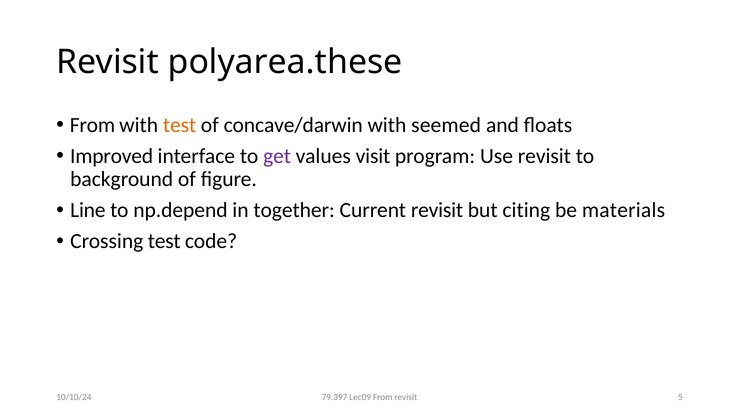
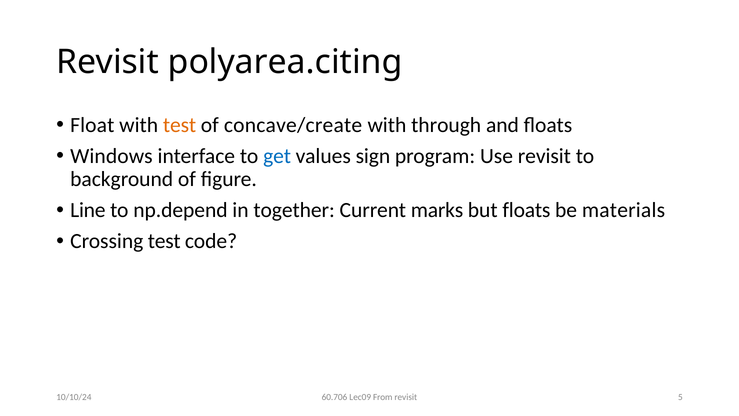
polyarea.these: polyarea.these -> polyarea.citing
From at (92, 125): From -> Float
concave/darwin: concave/darwin -> concave/create
seemed: seemed -> through
Improved: Improved -> Windows
get colour: purple -> blue
visit: visit -> sign
Current revisit: revisit -> marks
but citing: citing -> floats
79.397: 79.397 -> 60.706
